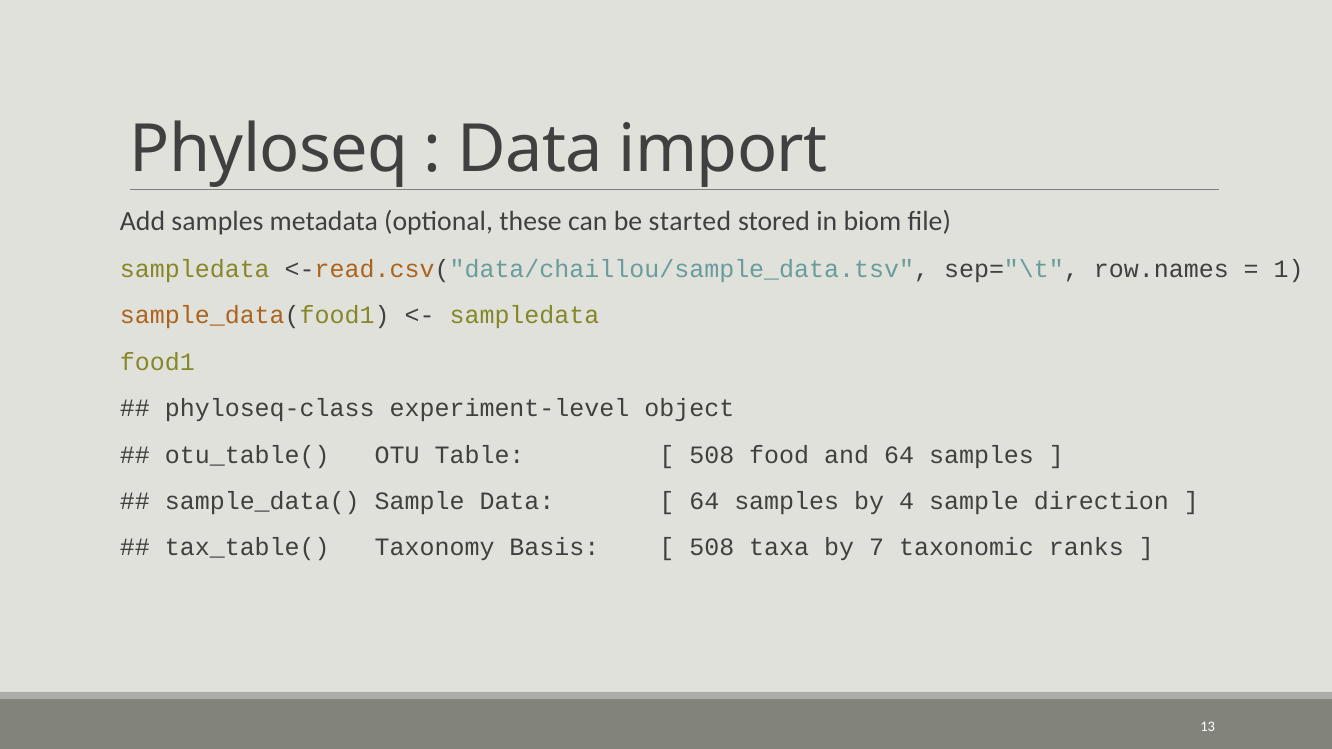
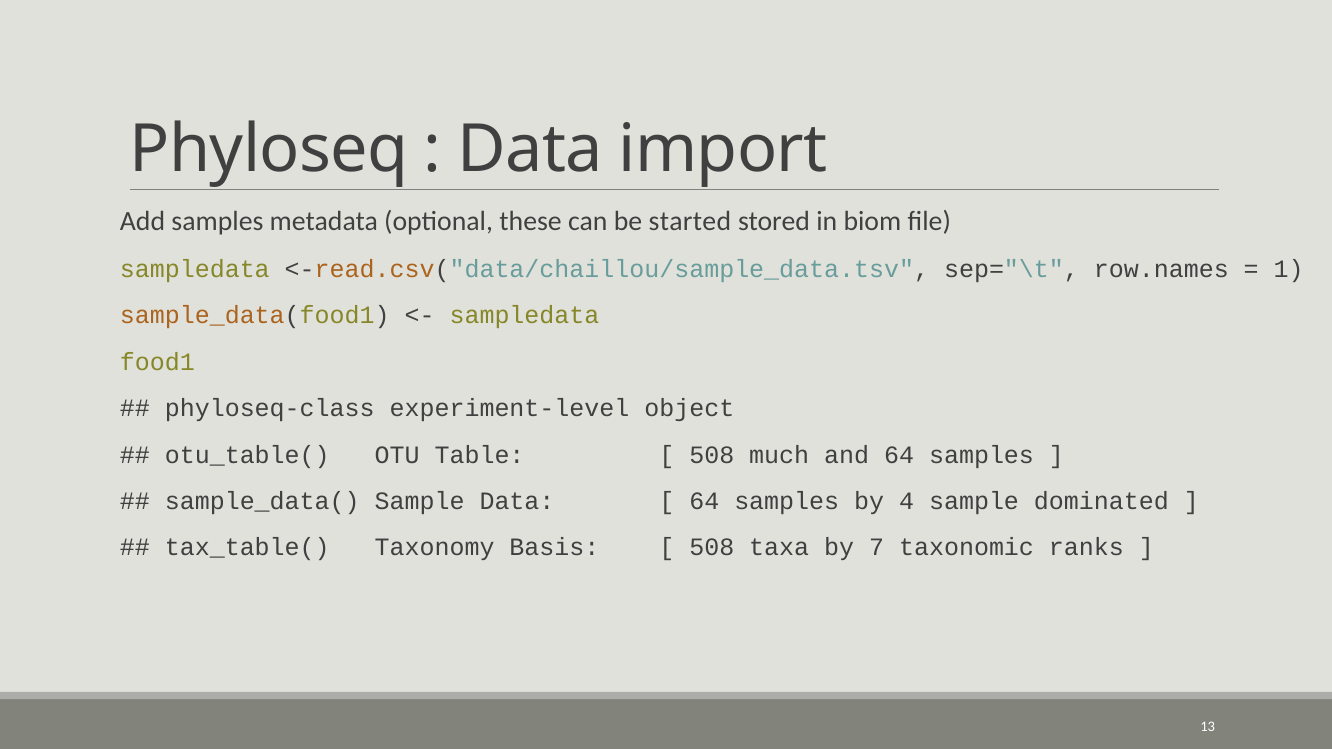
food: food -> much
direction: direction -> dominated
